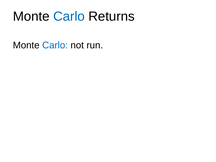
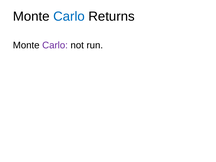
Carlo at (55, 45) colour: blue -> purple
